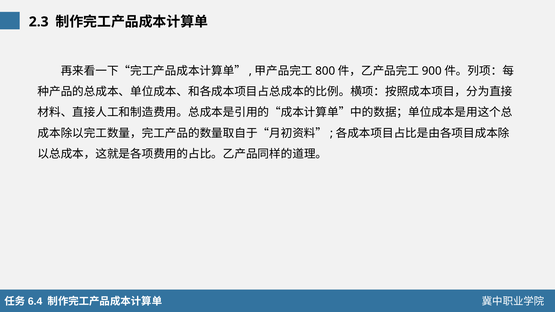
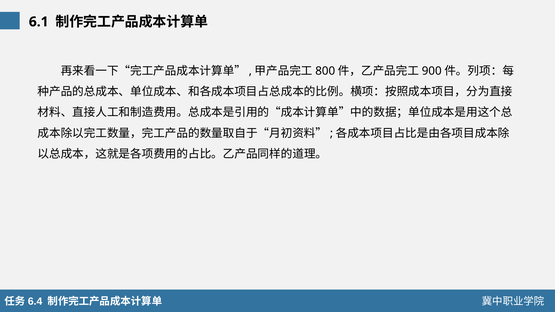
2.3: 2.3 -> 6.1
